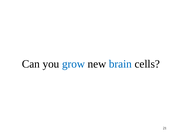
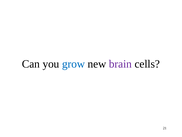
brain colour: blue -> purple
